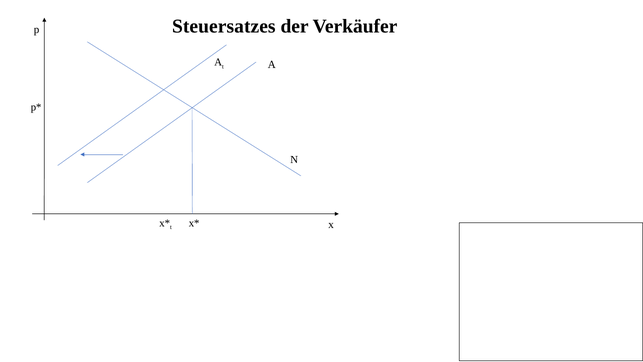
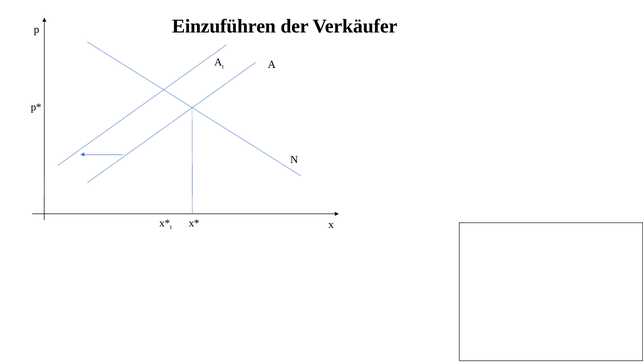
Steuersatzes: Steuersatzes -> Einzuführen
